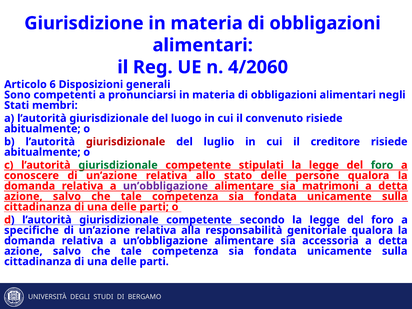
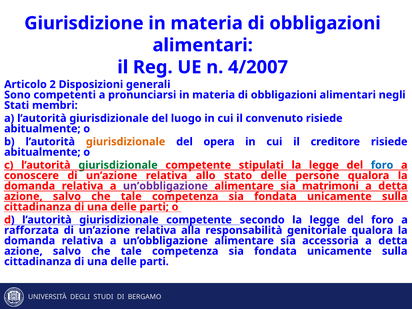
4/2060: 4/2060 -> 4/2007
6: 6 -> 2
giurisdizionale at (126, 142) colour: red -> orange
luglio: luglio -> opera
foro at (382, 165) colour: green -> blue
specifiche: specifiche -> rafforzata
